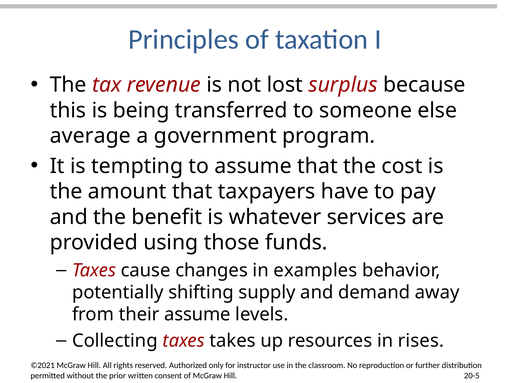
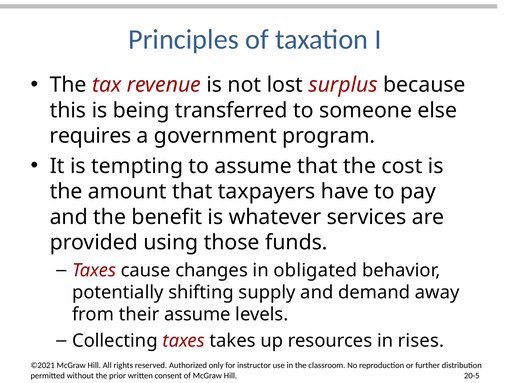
average: average -> requires
examples: examples -> obligated
